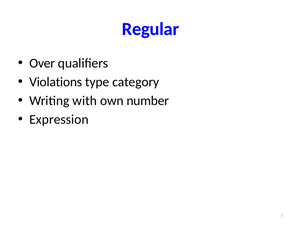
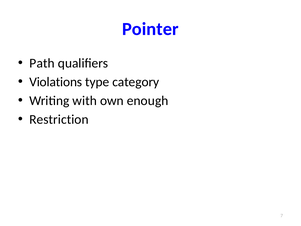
Regular: Regular -> Pointer
Over: Over -> Path
number: number -> enough
Expression: Expression -> Restriction
